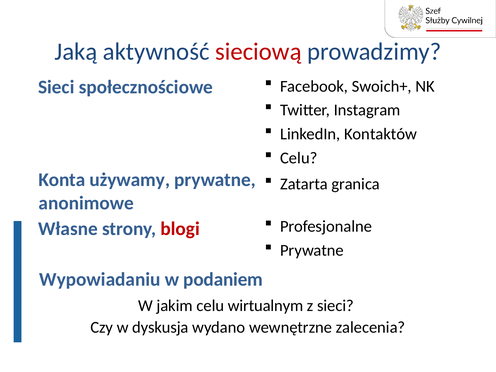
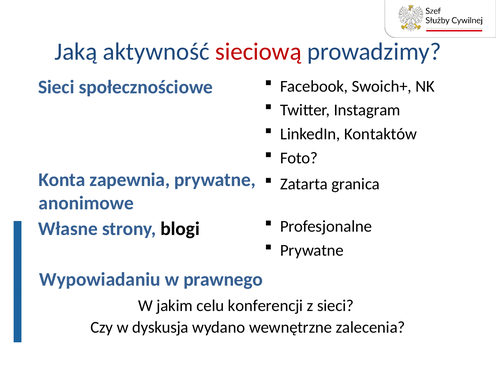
Celu at (299, 158): Celu -> Foto
używamy: używamy -> zapewnia
blogi colour: red -> black
podaniem: podaniem -> prawnego
wirtualnym: wirtualnym -> konferencji
